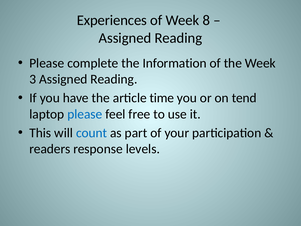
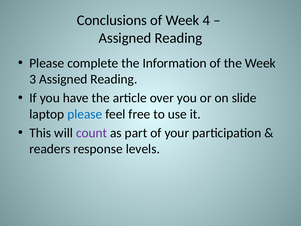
Experiences: Experiences -> Conclusions
8: 8 -> 4
time: time -> over
tend: tend -> slide
count colour: blue -> purple
